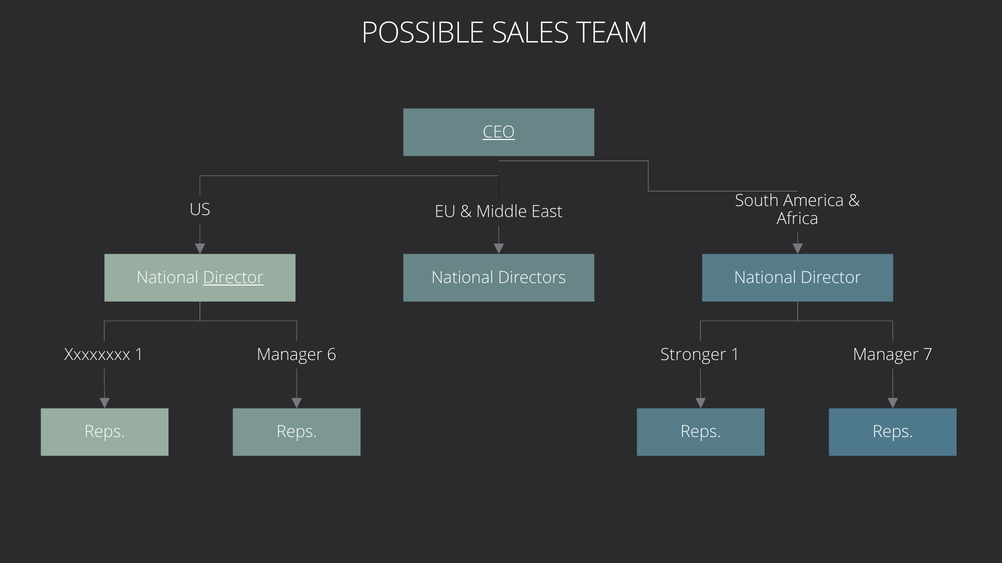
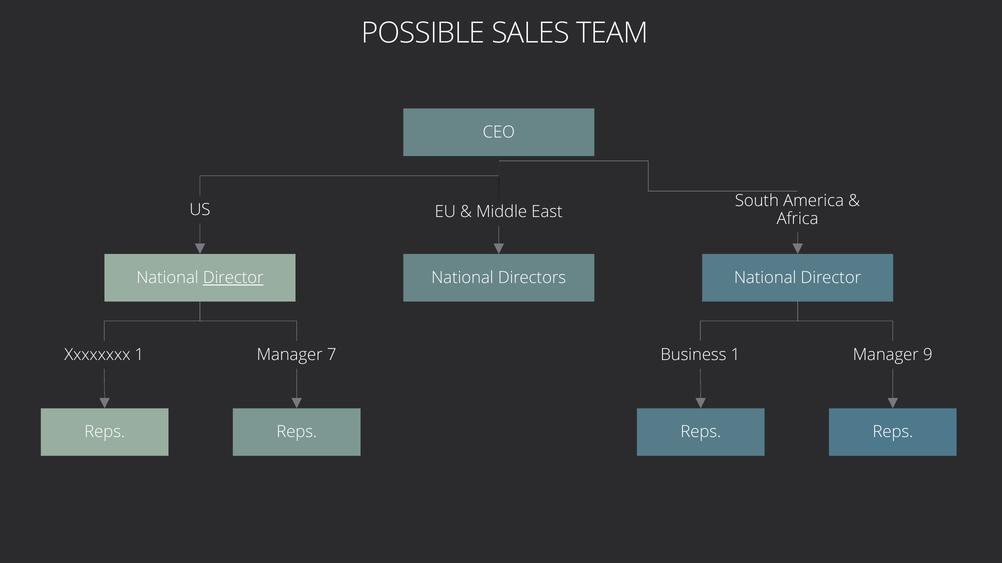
CEO underline: present -> none
6: 6 -> 7
Stronger: Stronger -> Business
7: 7 -> 9
